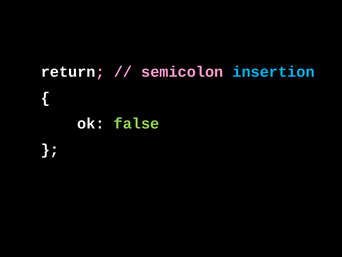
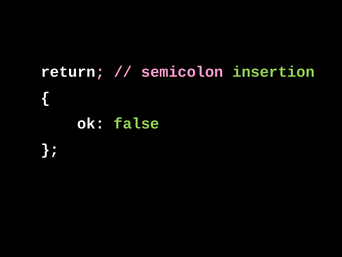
insertion colour: light blue -> light green
